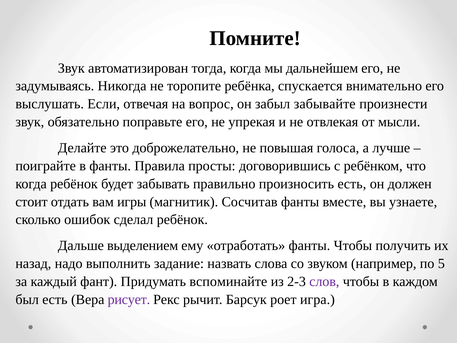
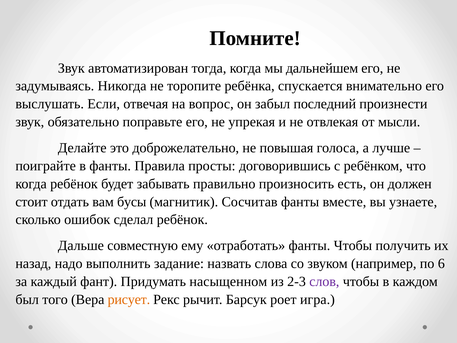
забывайте: забывайте -> последний
игры: игры -> бусы
выделением: выделением -> совместную
5: 5 -> 6
вспоминайте: вспоминайте -> насыщенном
был есть: есть -> того
рисует colour: purple -> orange
